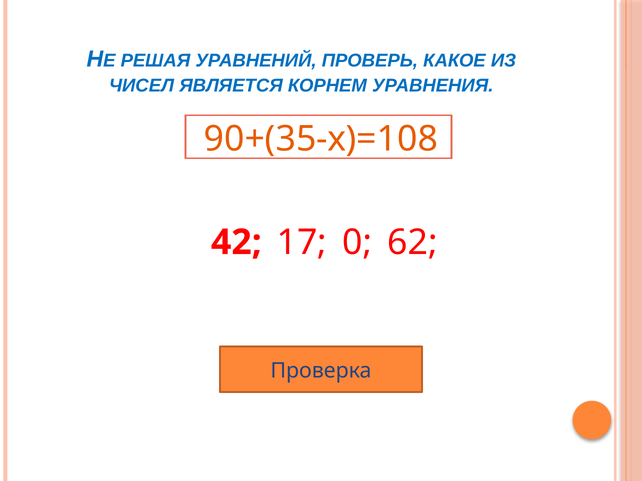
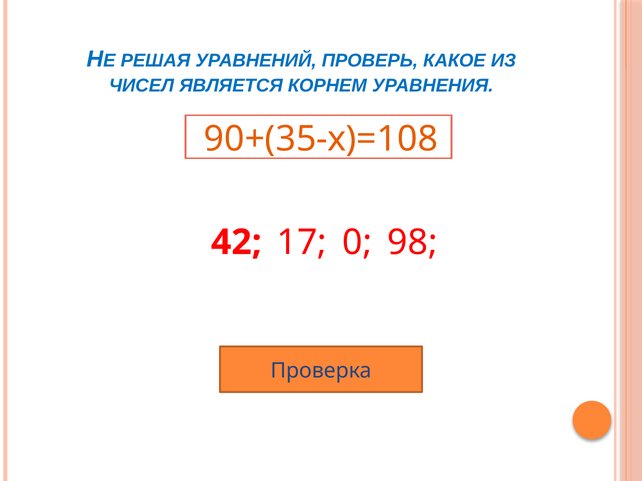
62: 62 -> 98
